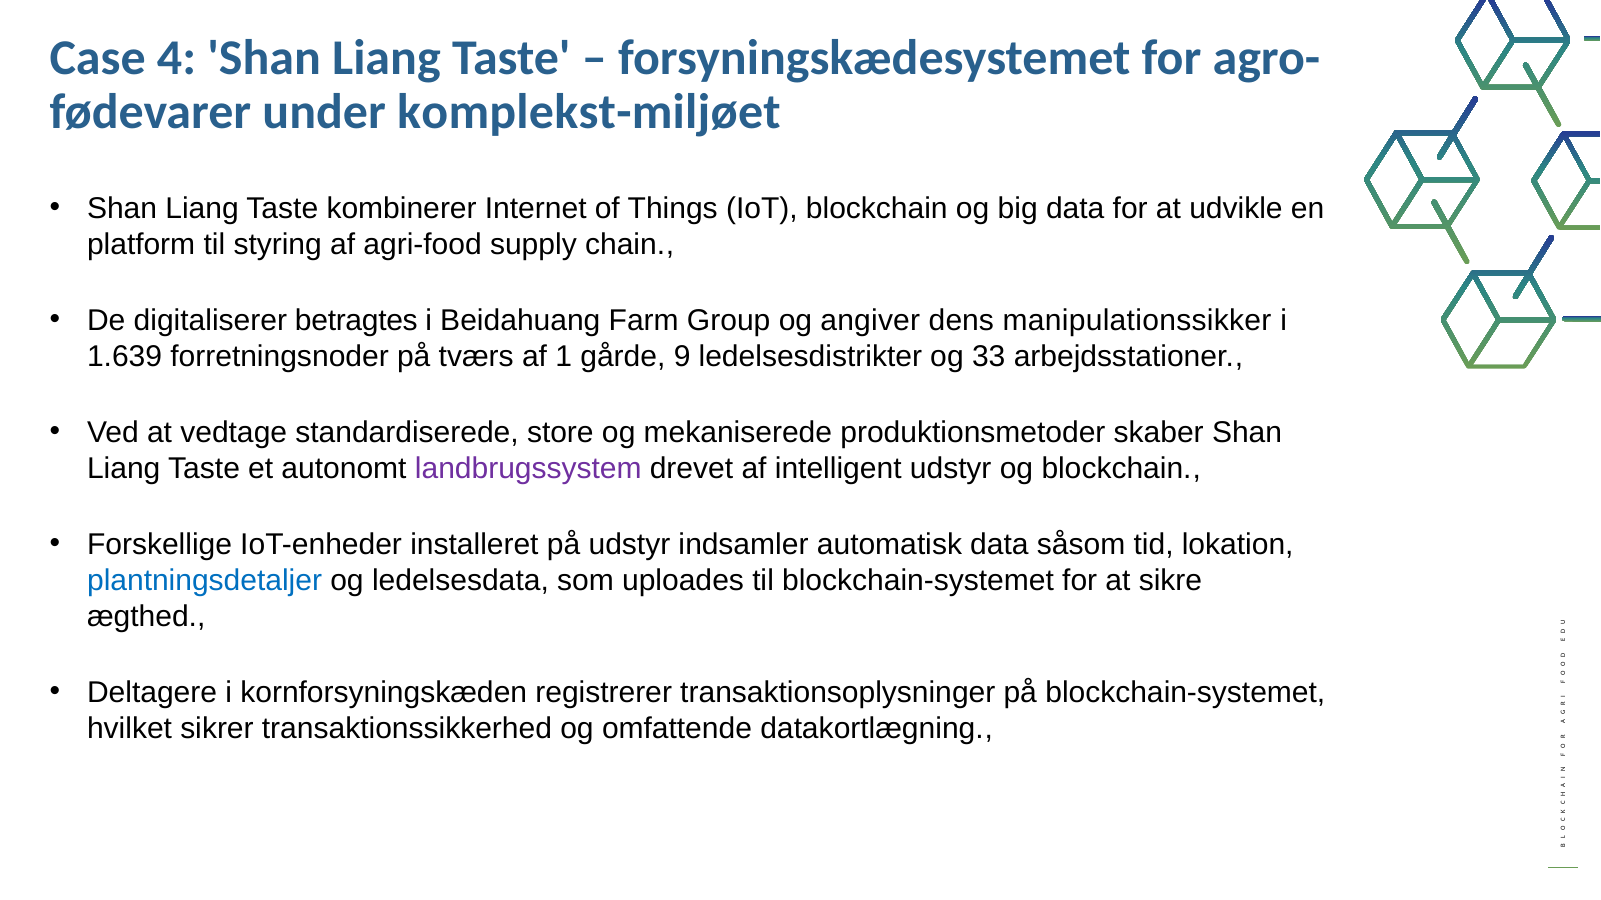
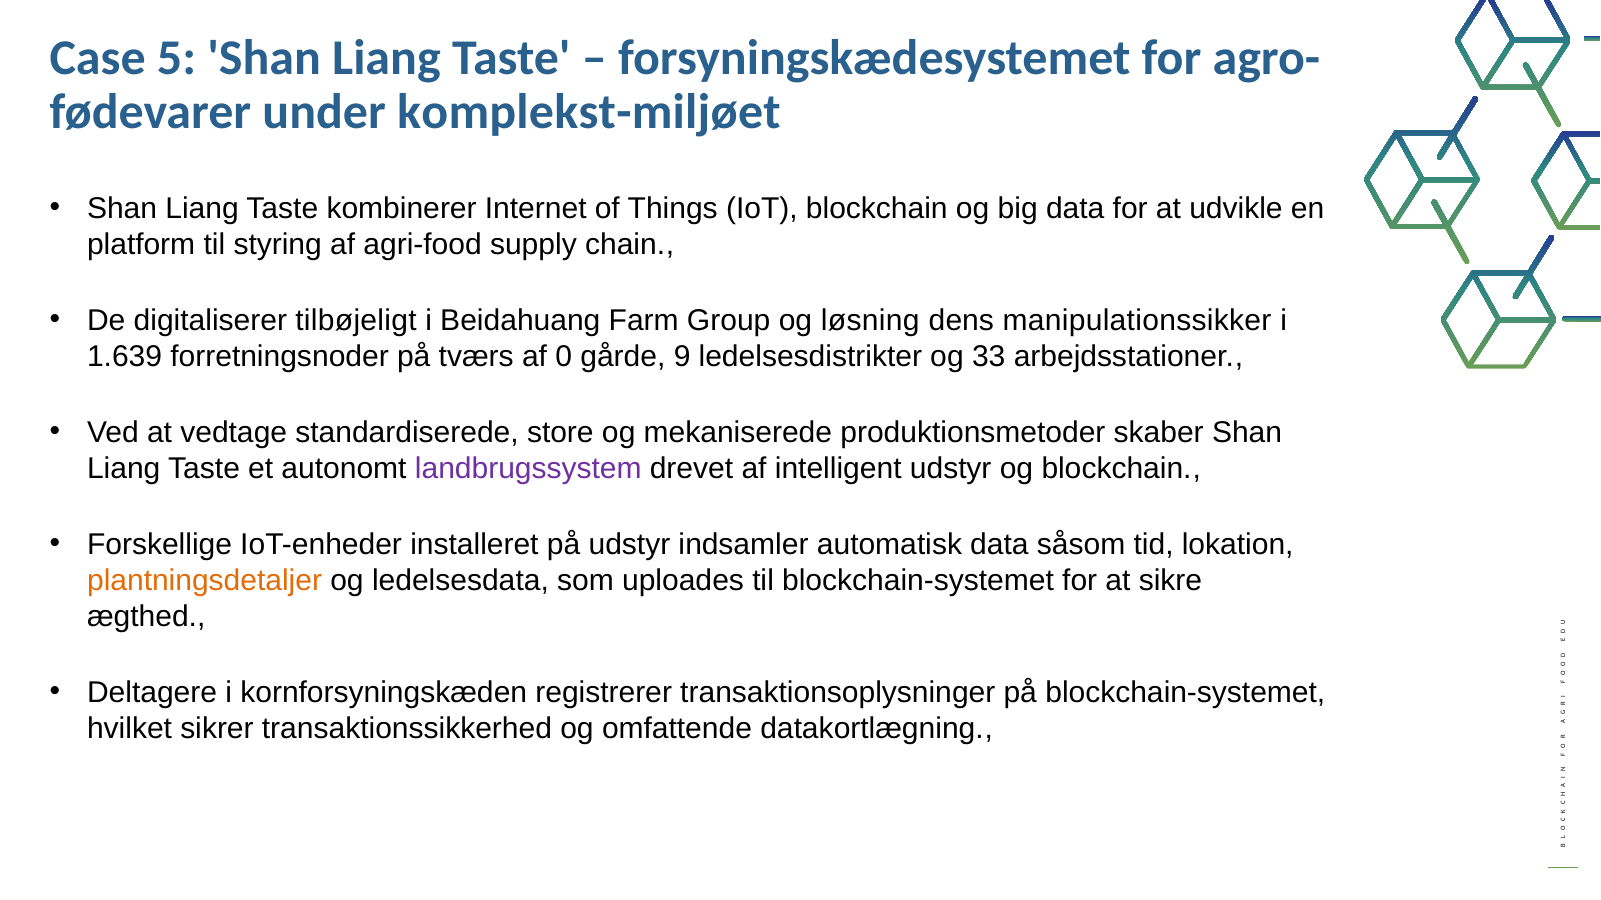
4: 4 -> 5
betragtes: betragtes -> tilbøjeligt
angiver: angiver -> løsning
1: 1 -> 0
plantningsdetaljer colour: blue -> orange
